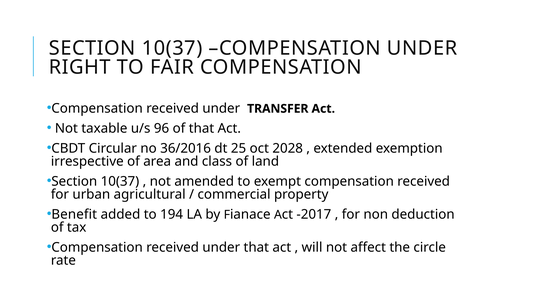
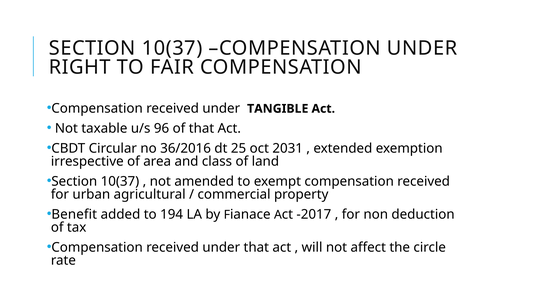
TRANSFER: TRANSFER -> TANGIBLE
2028: 2028 -> 2031
